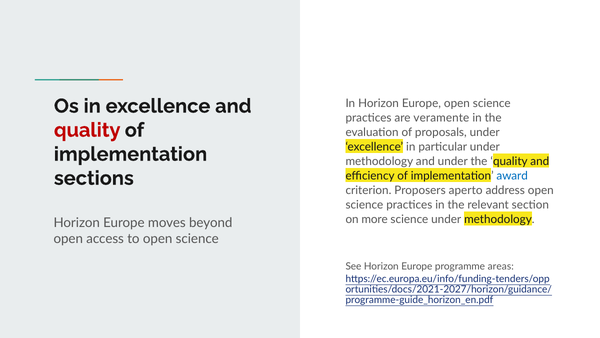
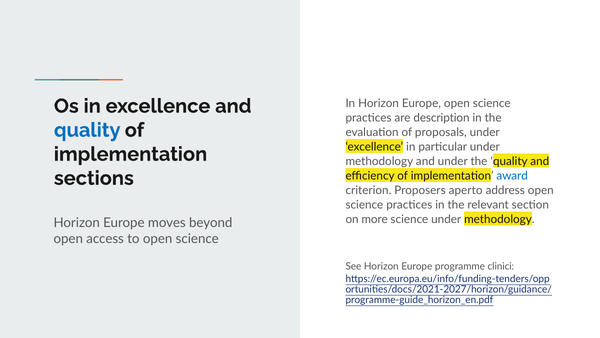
veramente: veramente -> description
quality at (87, 130) colour: red -> blue
areas: areas -> clinici
